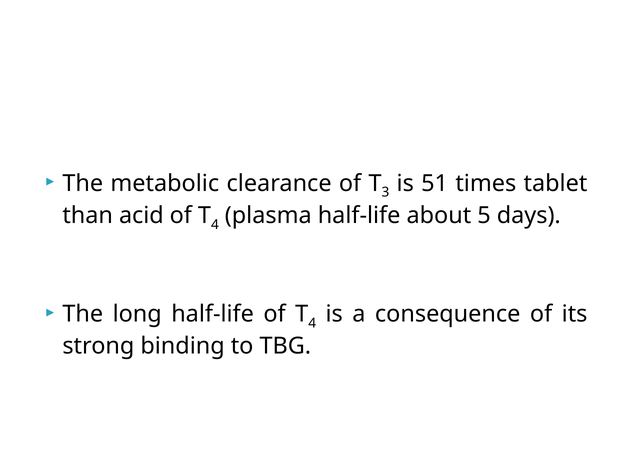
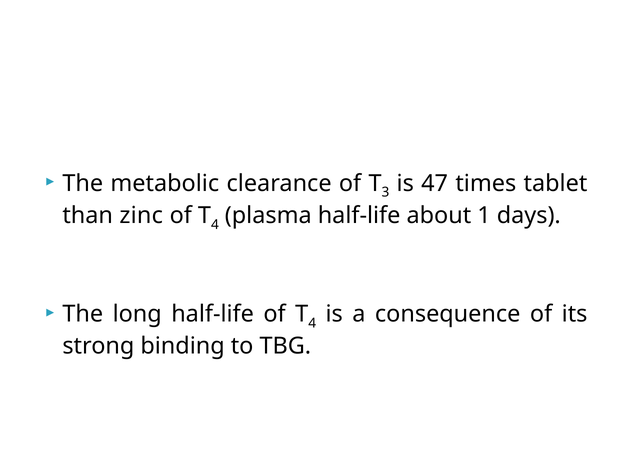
51: 51 -> 47
acid: acid -> zinc
5: 5 -> 1
